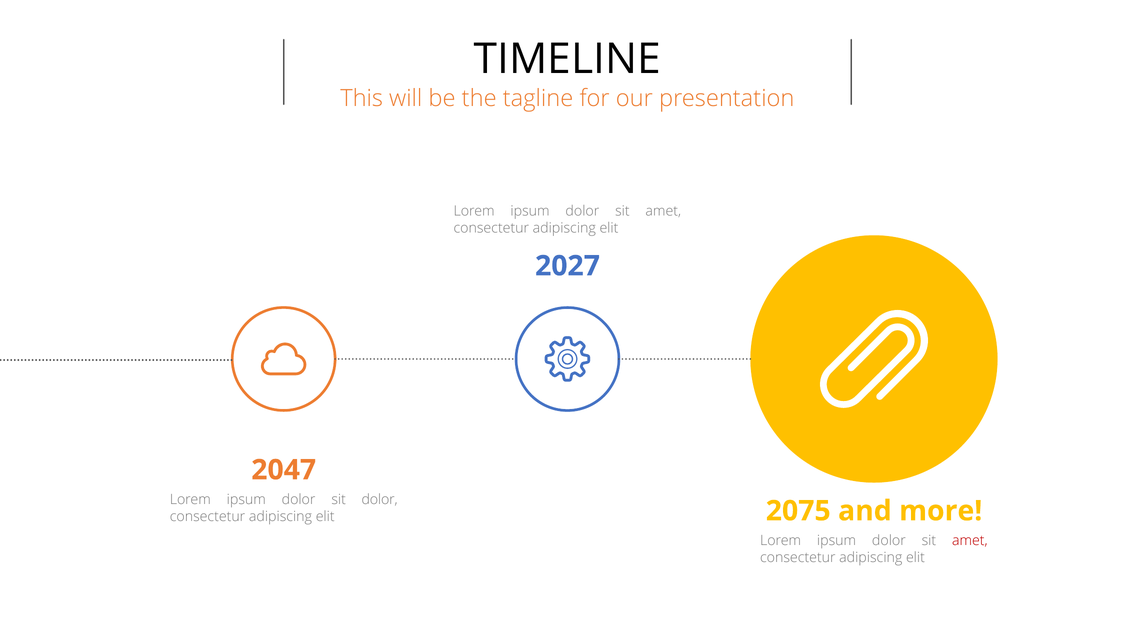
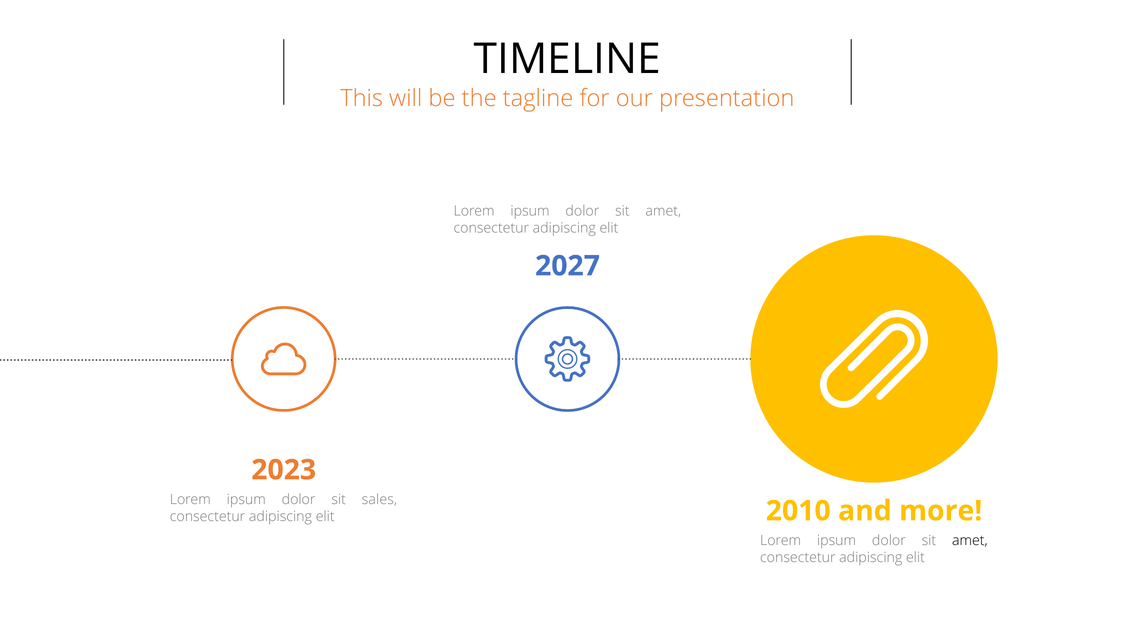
2047: 2047 -> 2023
sit dolor: dolor -> sales
2075: 2075 -> 2010
amet at (970, 540) colour: red -> black
